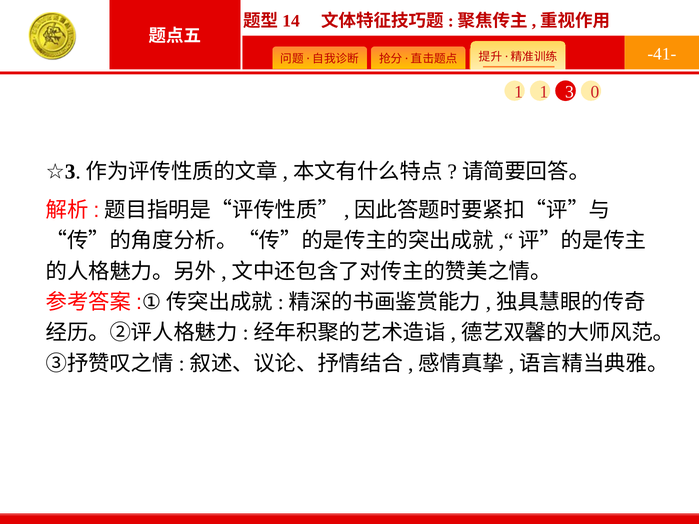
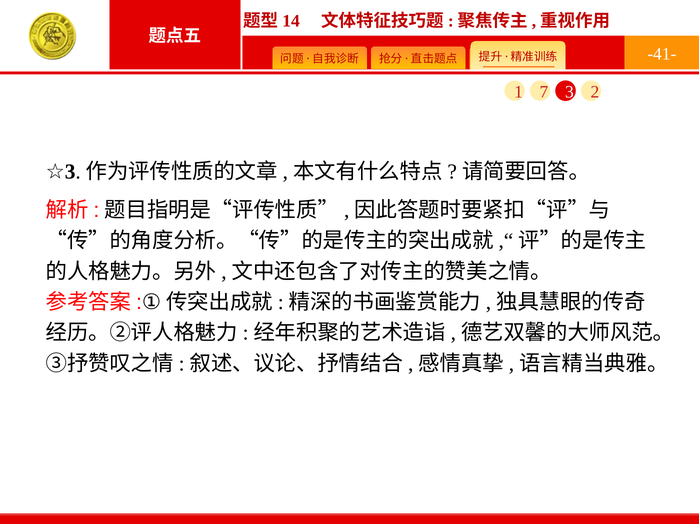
1 1: 1 -> 7
0: 0 -> 2
